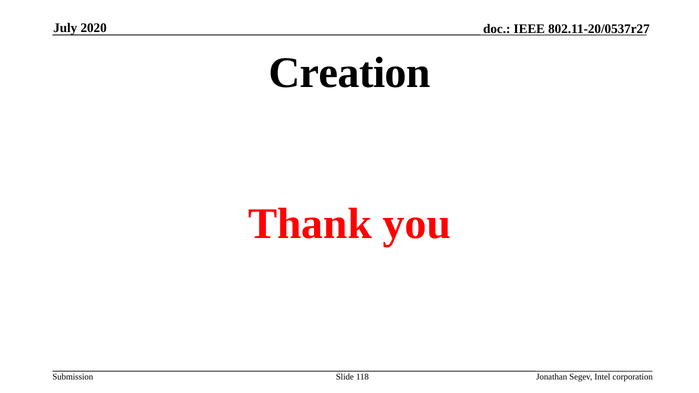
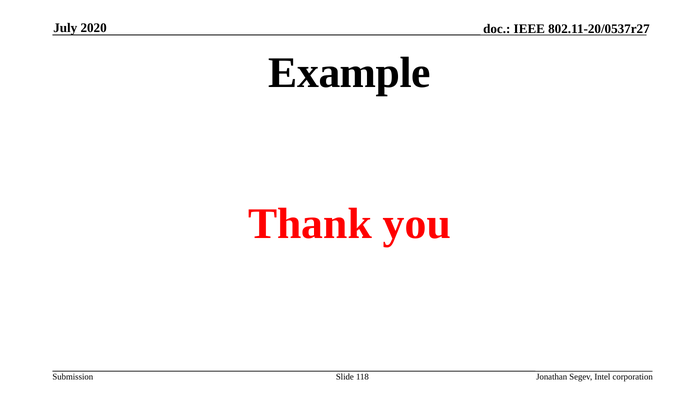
Creation: Creation -> Example
